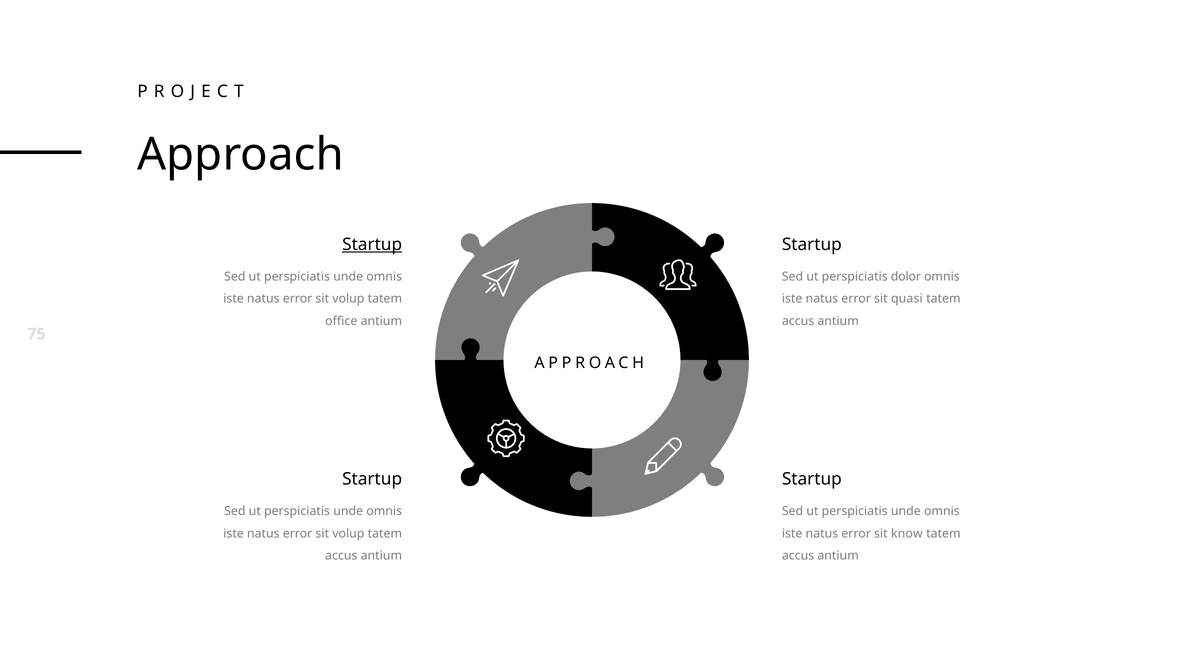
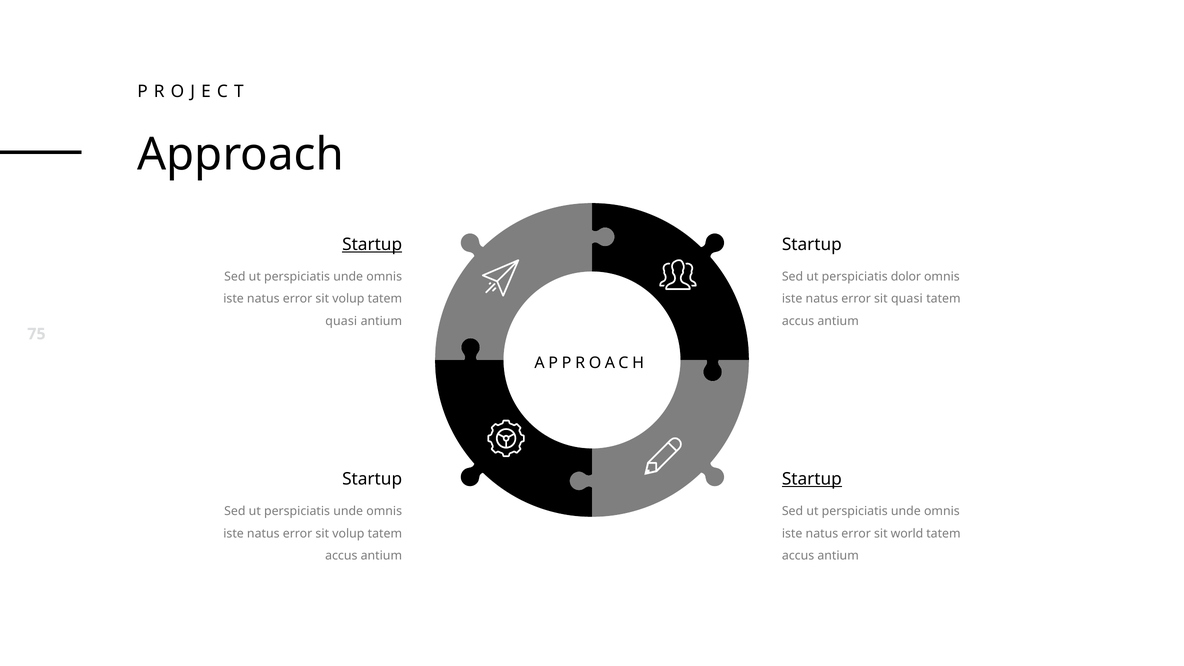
office at (341, 321): office -> quasi
Startup at (812, 479) underline: none -> present
know: know -> world
